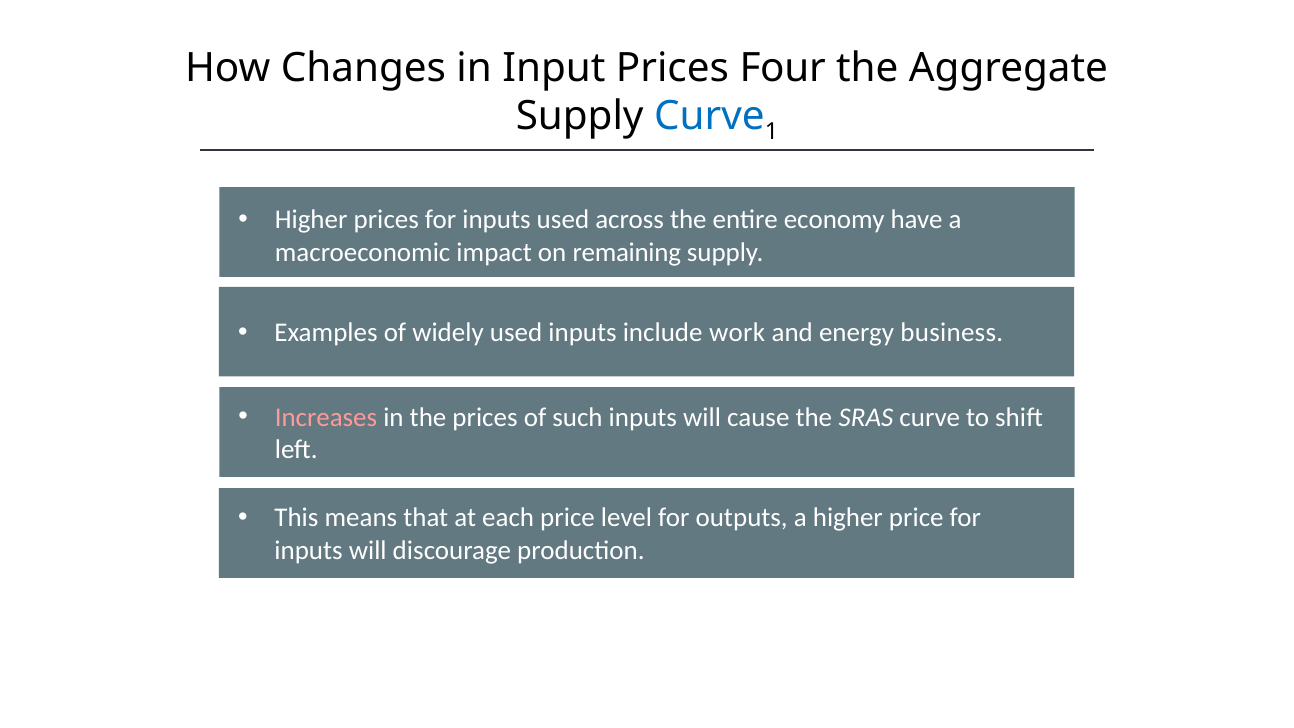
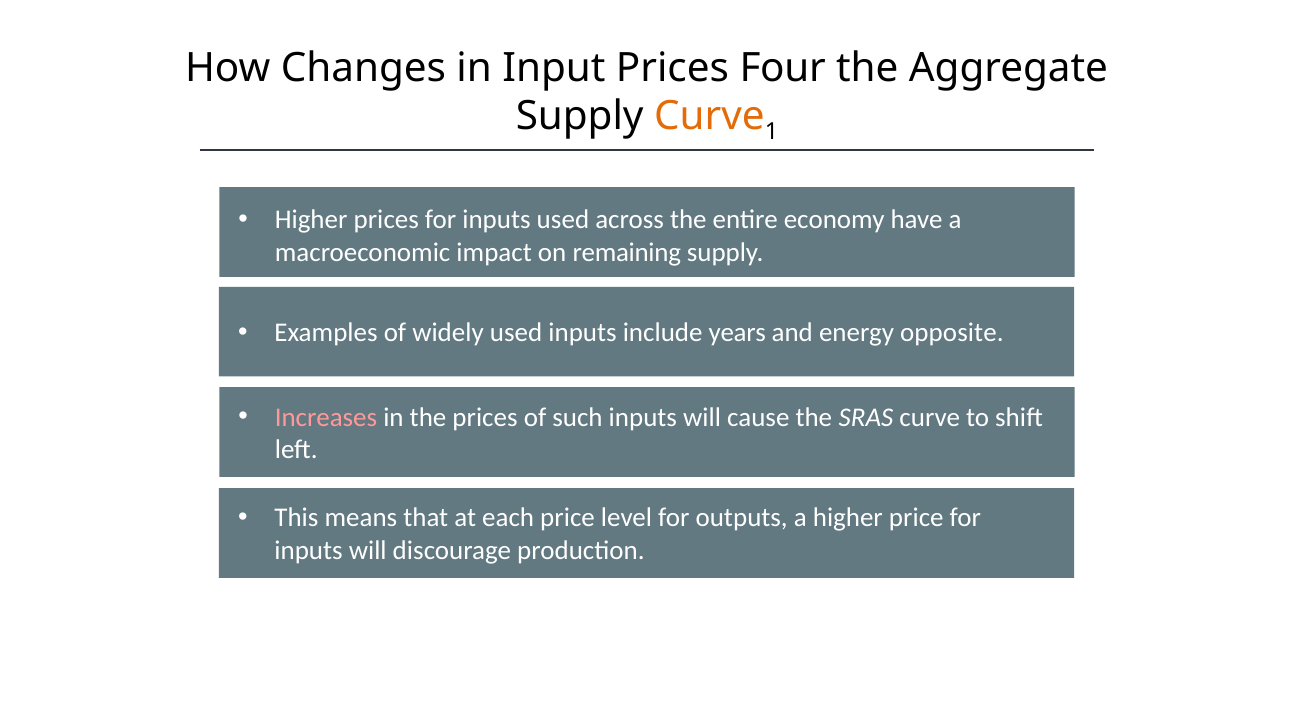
Curve at (709, 116) colour: blue -> orange
work: work -> years
business: business -> opposite
